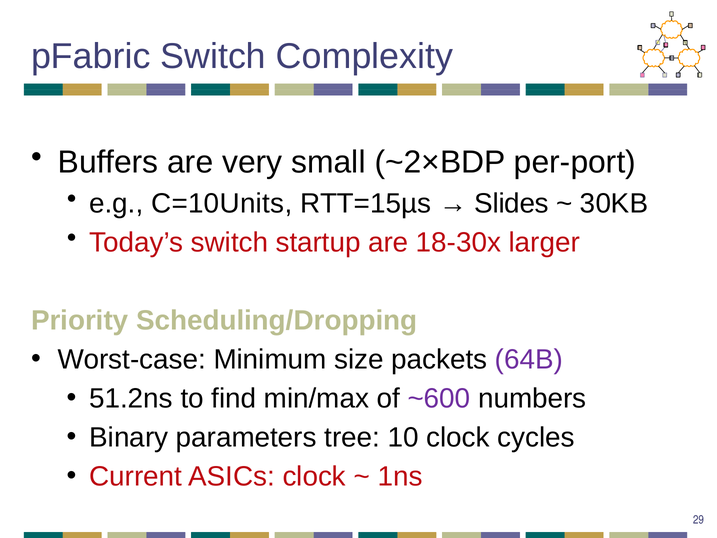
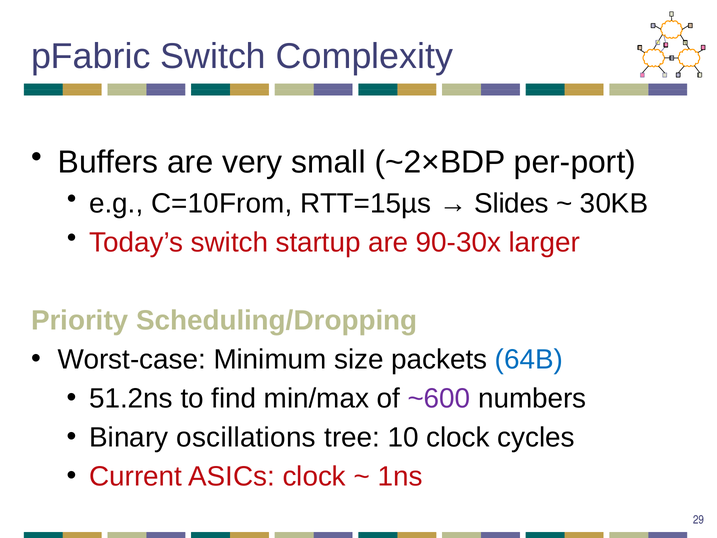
C=10Units: C=10Units -> C=10From
18-30x: 18-30x -> 90-30x
64B colour: purple -> blue
parameters: parameters -> oscillations
